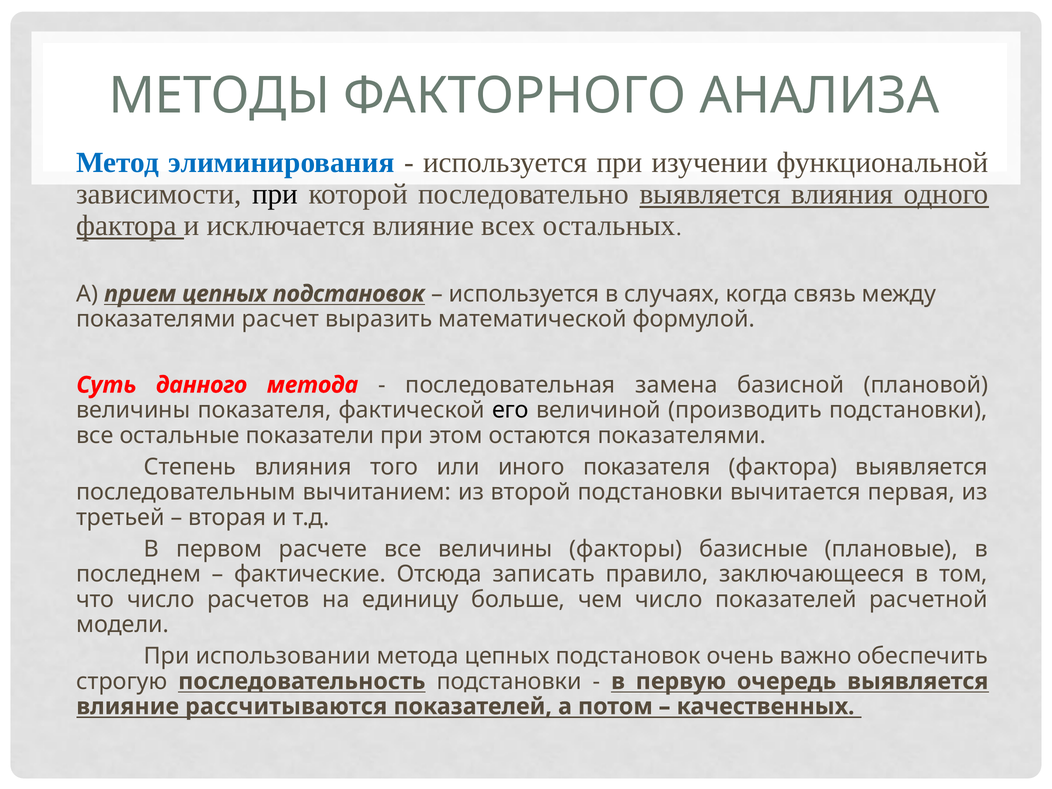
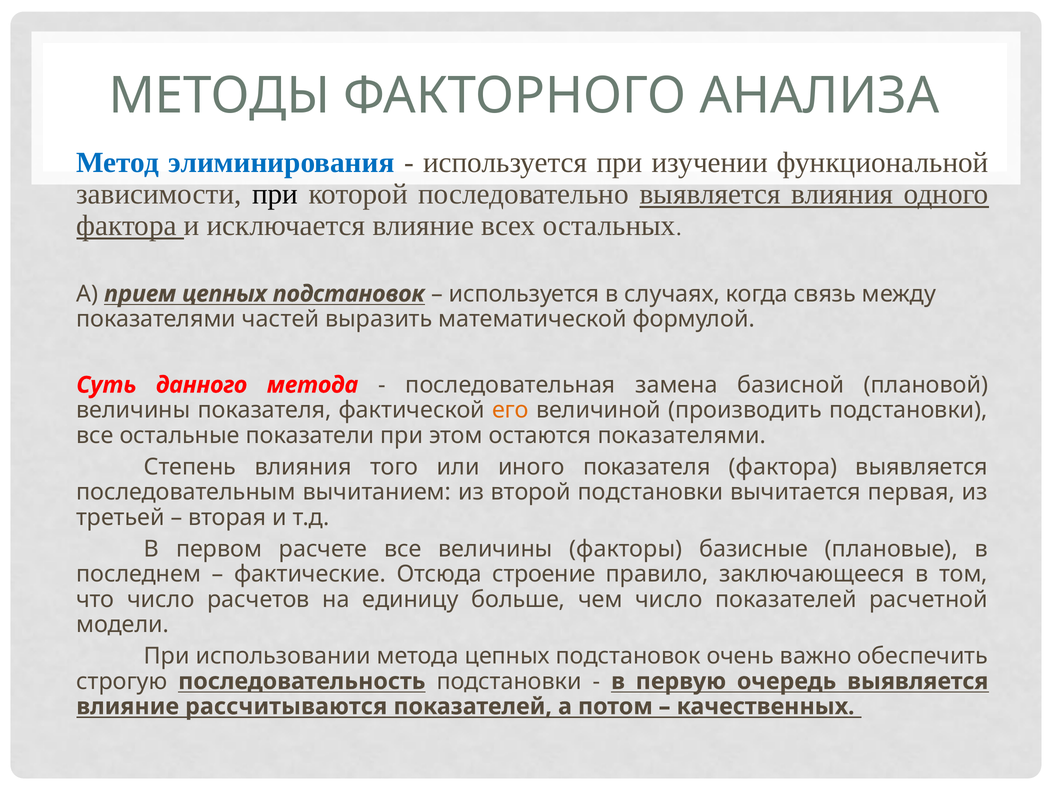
расчет: расчет -> частей
его colour: black -> orange
записать: записать -> строение
